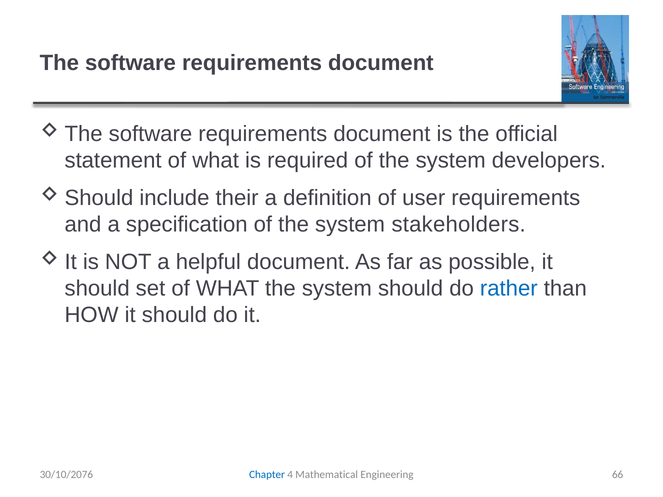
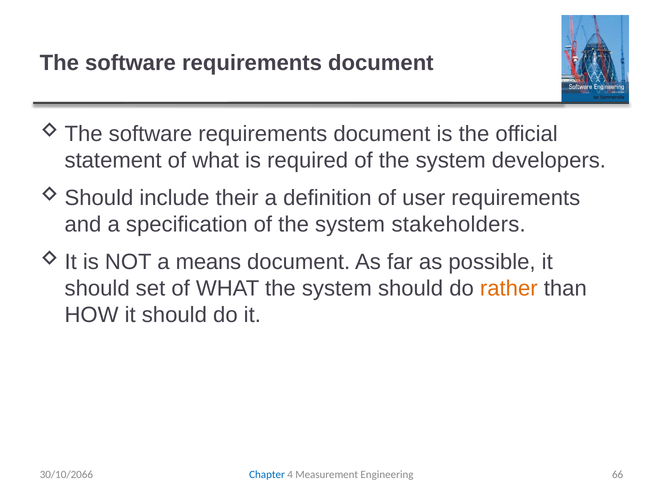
helpful: helpful -> means
rather colour: blue -> orange
30/10/2076: 30/10/2076 -> 30/10/2066
Mathematical: Mathematical -> Measurement
